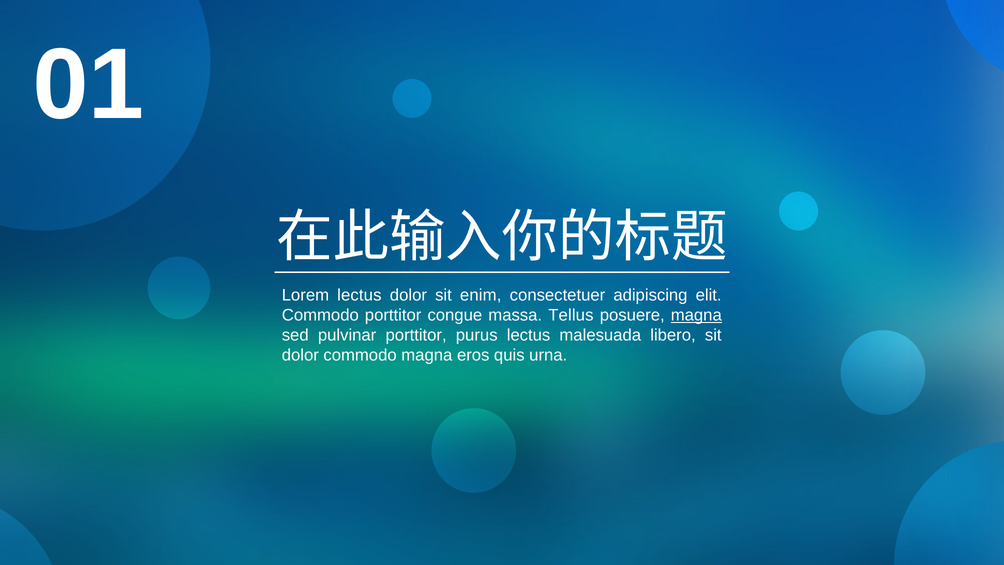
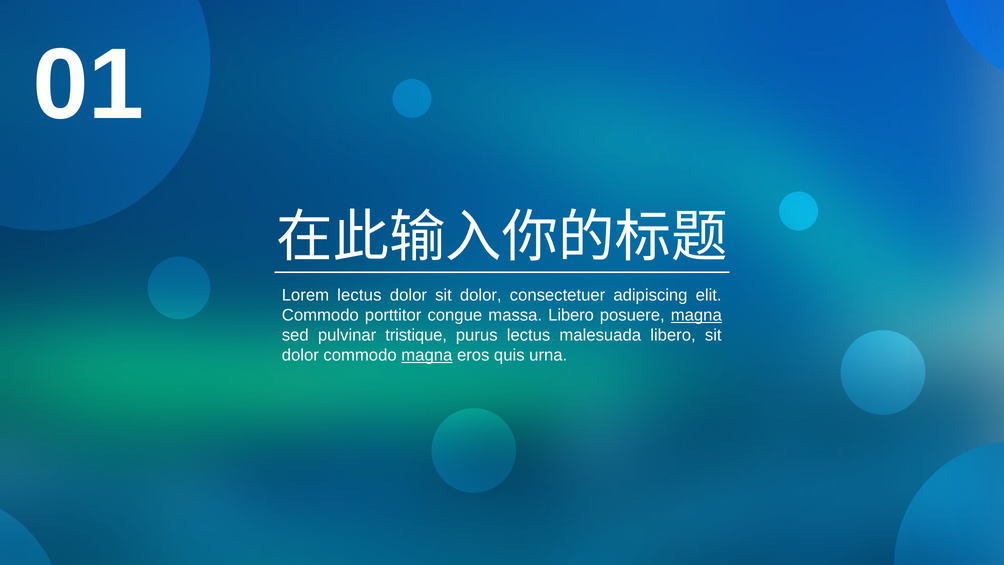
dolor sit enim: enim -> dolor
massa Tellus: Tellus -> Libero
pulvinar porttitor: porttitor -> tristique
magna at (427, 355) underline: none -> present
